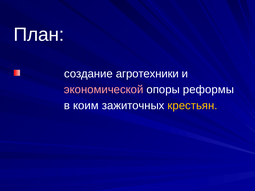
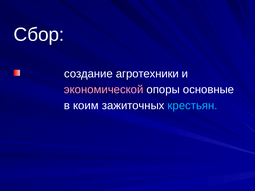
План: План -> Сбор
реформы: реформы -> основные
крестьян colour: yellow -> light blue
